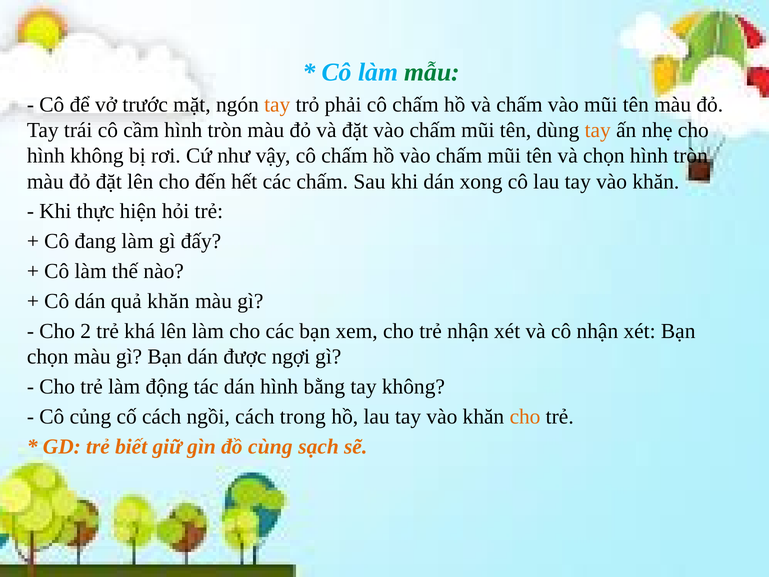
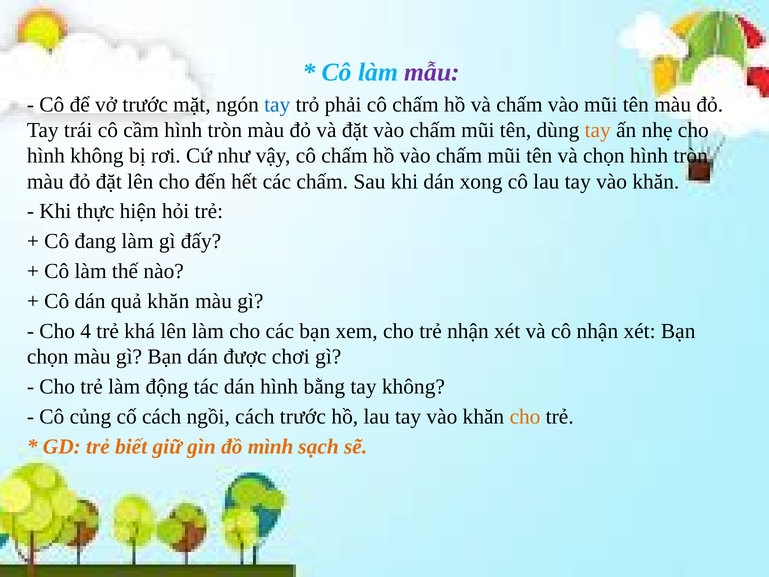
mẫu colour: green -> purple
tay at (277, 104) colour: orange -> blue
2: 2 -> 4
ngợi: ngợi -> chơi
cách trong: trong -> trước
cùng: cùng -> mình
